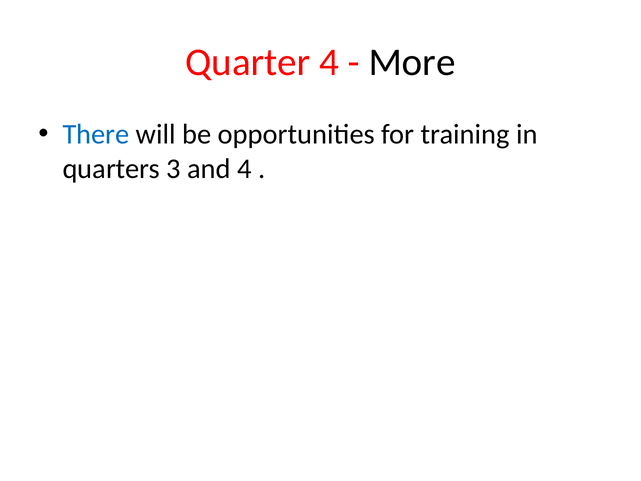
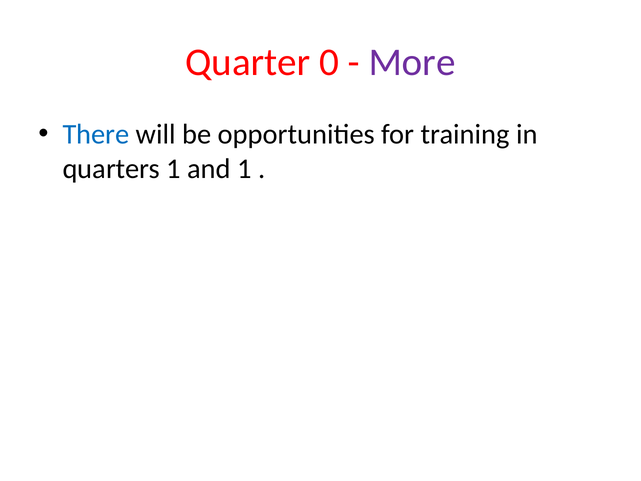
Quarter 4: 4 -> 0
More colour: black -> purple
quarters 3: 3 -> 1
and 4: 4 -> 1
